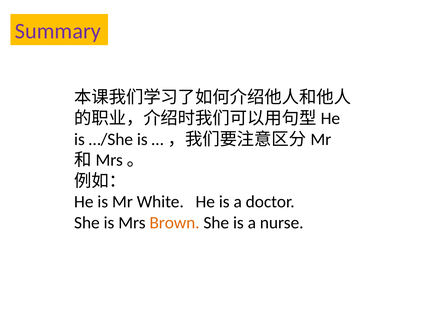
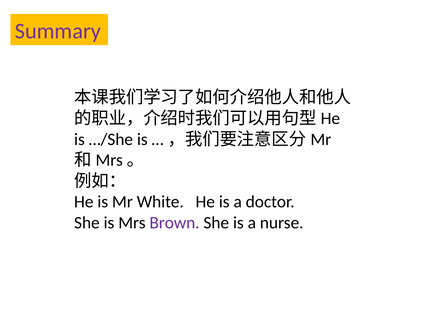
Brown colour: orange -> purple
